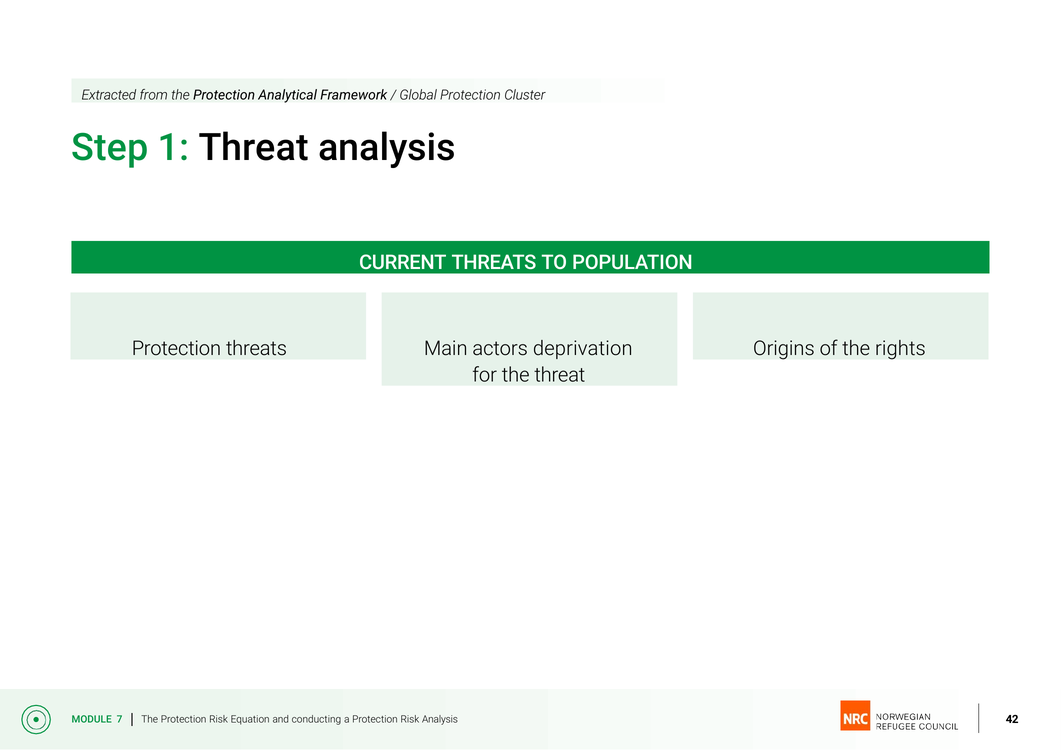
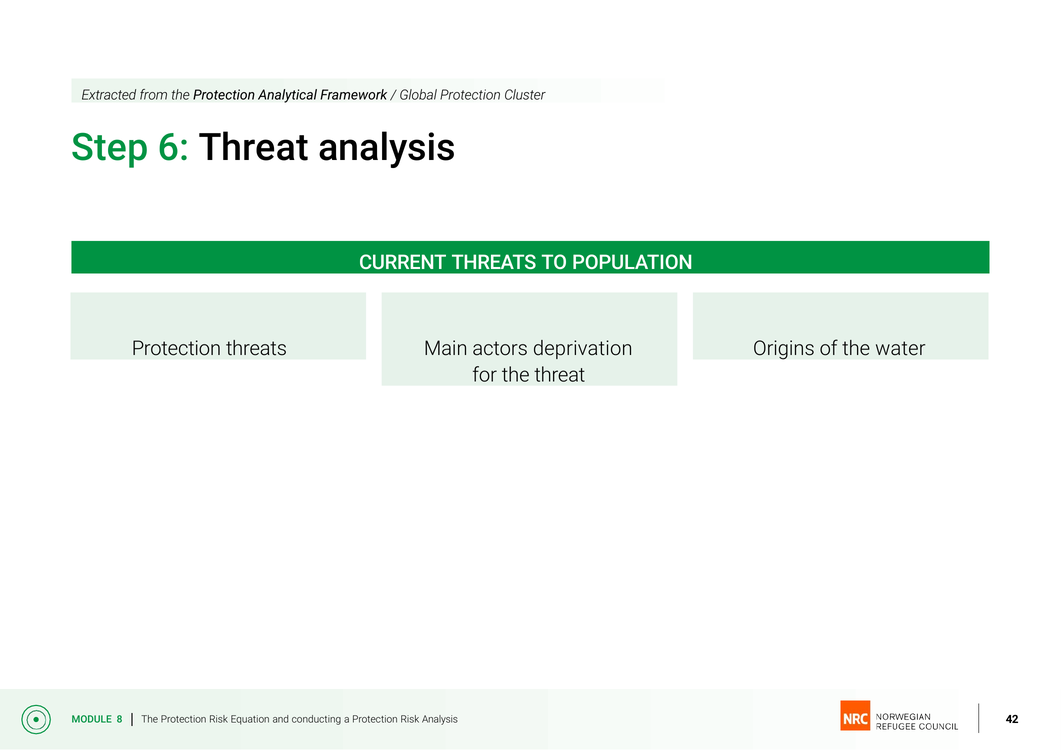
1: 1 -> 6
rights: rights -> water
7: 7 -> 8
